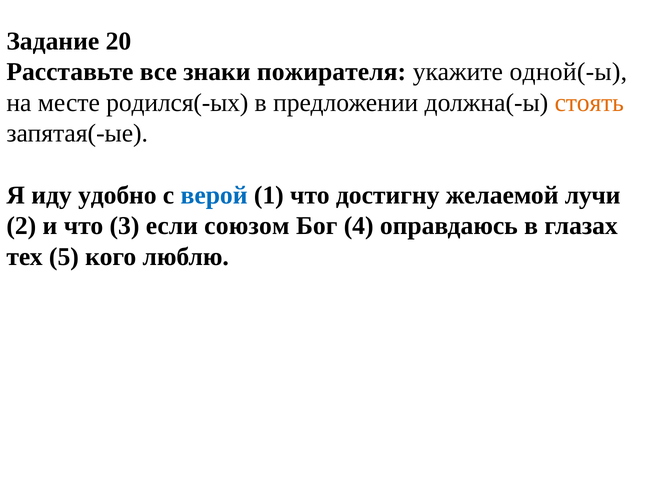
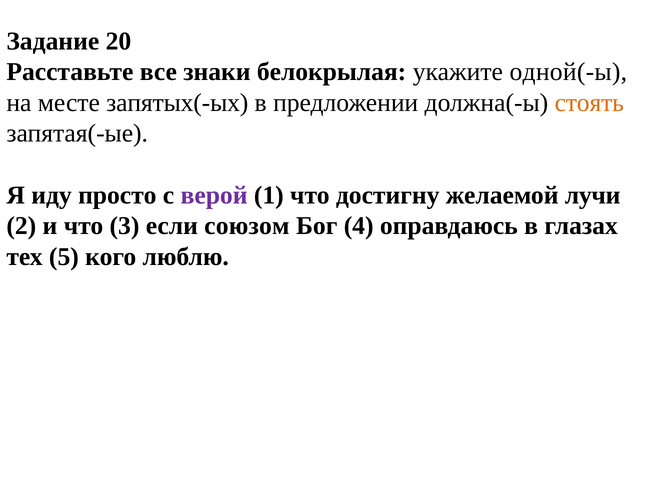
пожирателя: пожирателя -> белокрылая
родился(-ых: родился(-ых -> запятых(-ых
удобно: удобно -> просто
верой colour: blue -> purple
